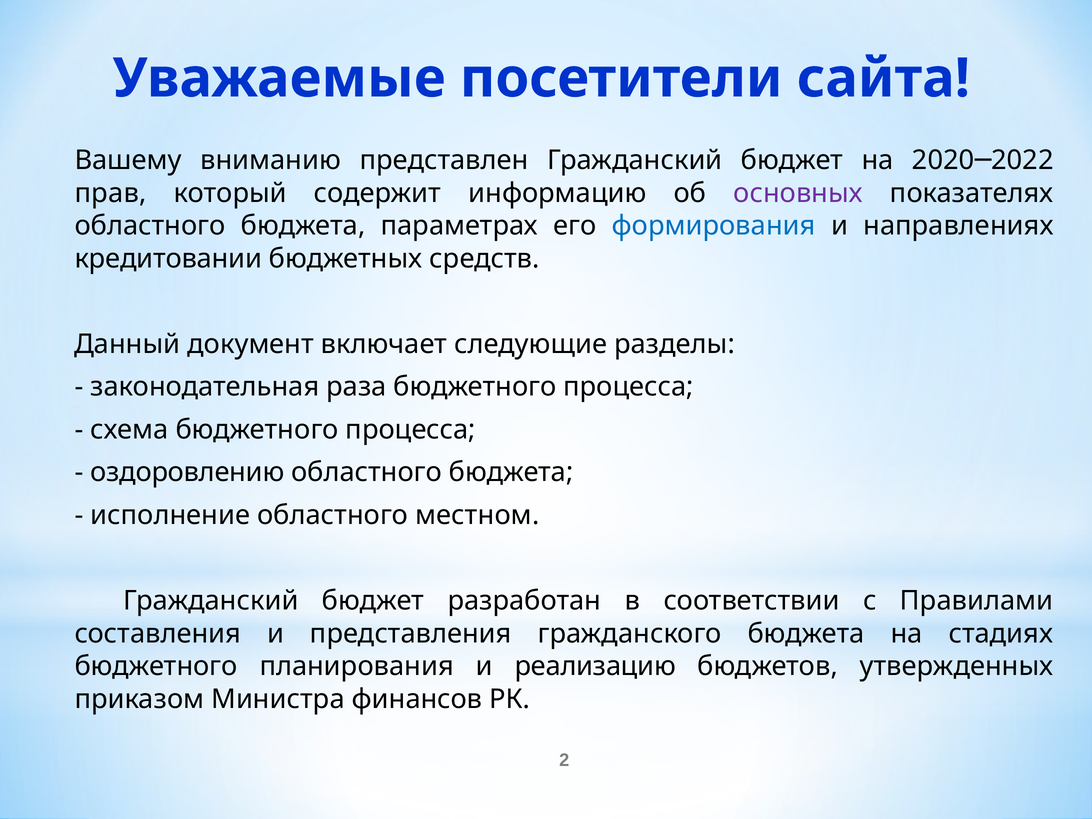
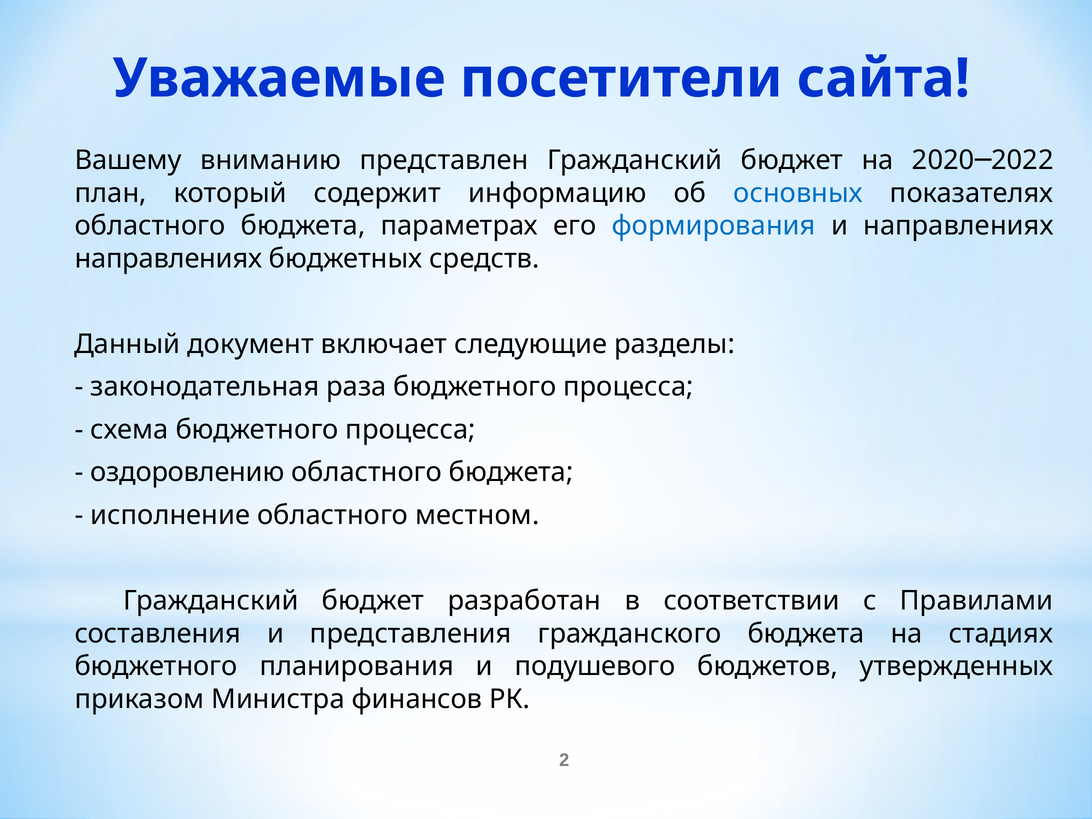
прав: прав -> план
основных colour: purple -> blue
кредитовании at (168, 259): кредитовании -> направлениях
реализацию: реализацию -> подушевого
